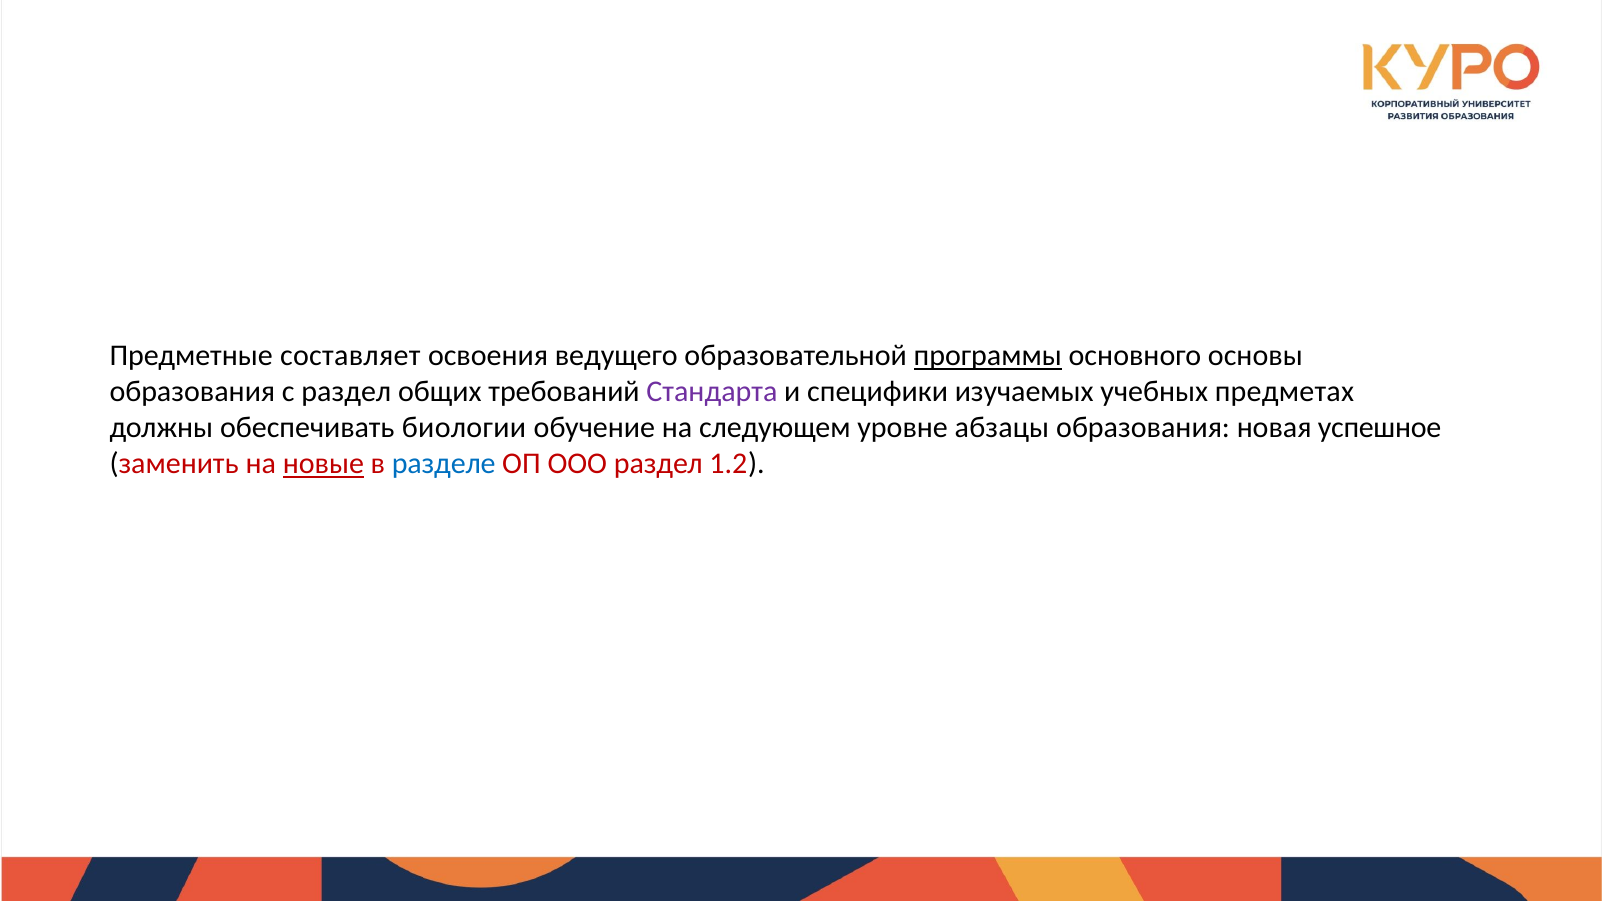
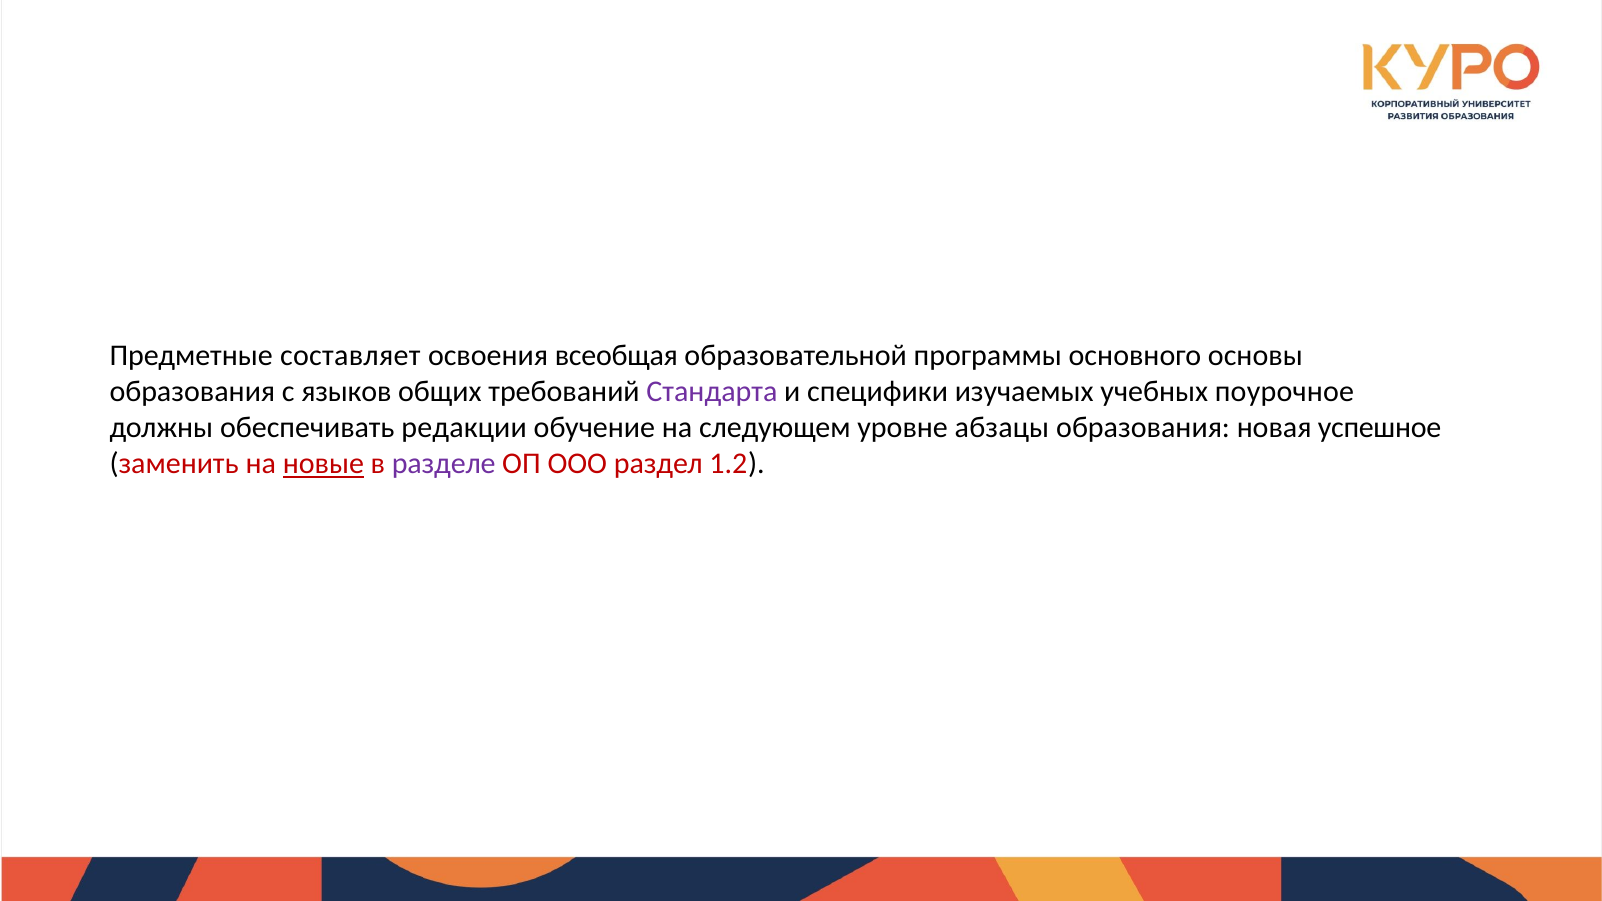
ведущего: ведущего -> всеобщая
программы underline: present -> none
с раздел: раздел -> языков
предметах: предметах -> поурочное
биологии: биологии -> редакции
разделе colour: blue -> purple
